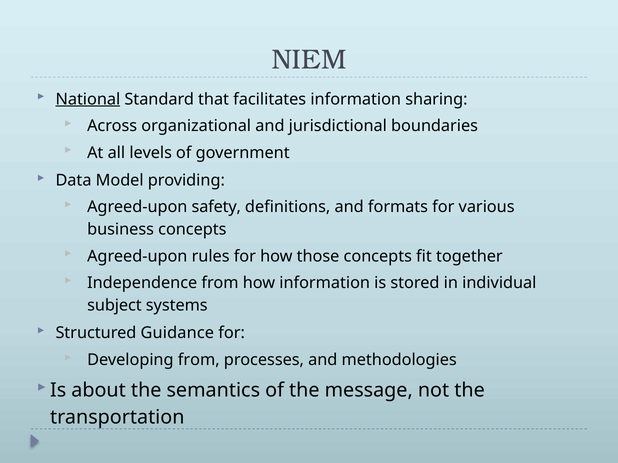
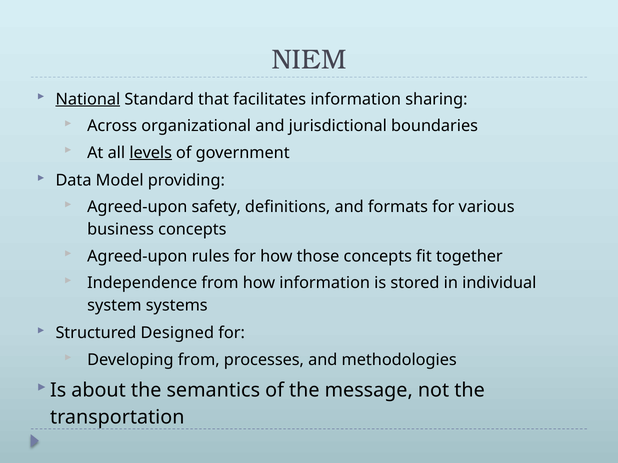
levels underline: none -> present
subject: subject -> system
Guidance: Guidance -> Designed
